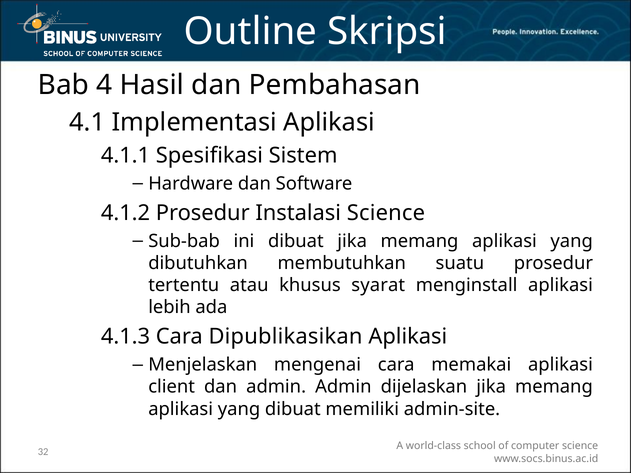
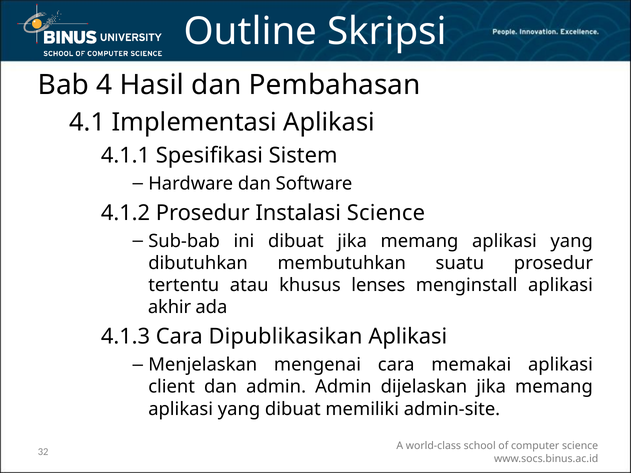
syarat: syarat -> lenses
lebih: lebih -> akhir
